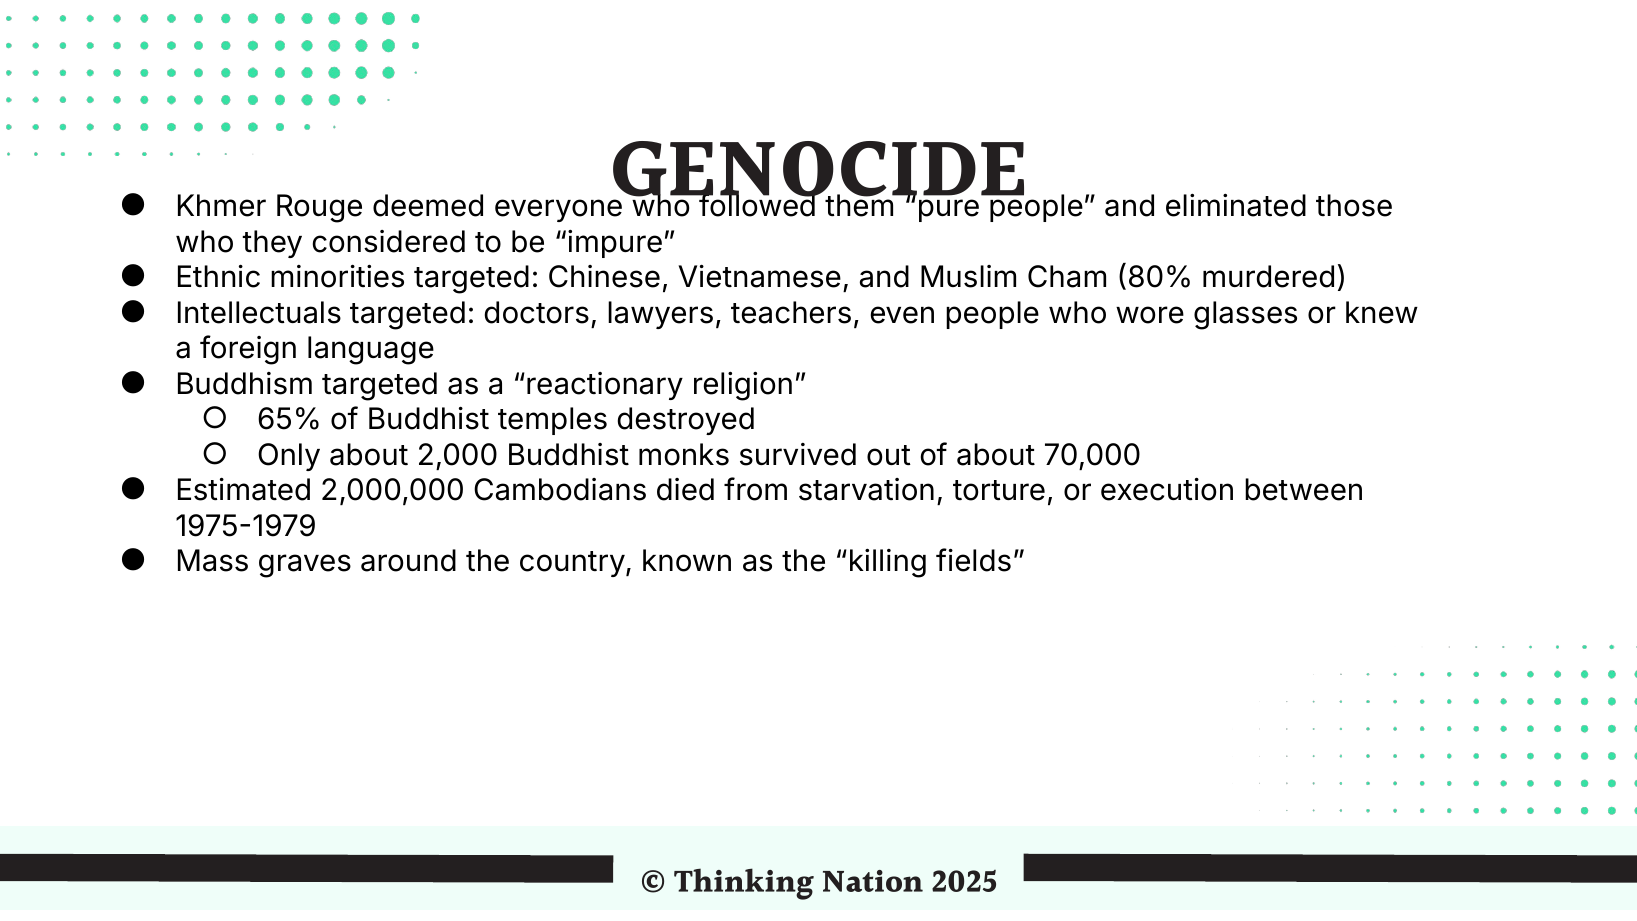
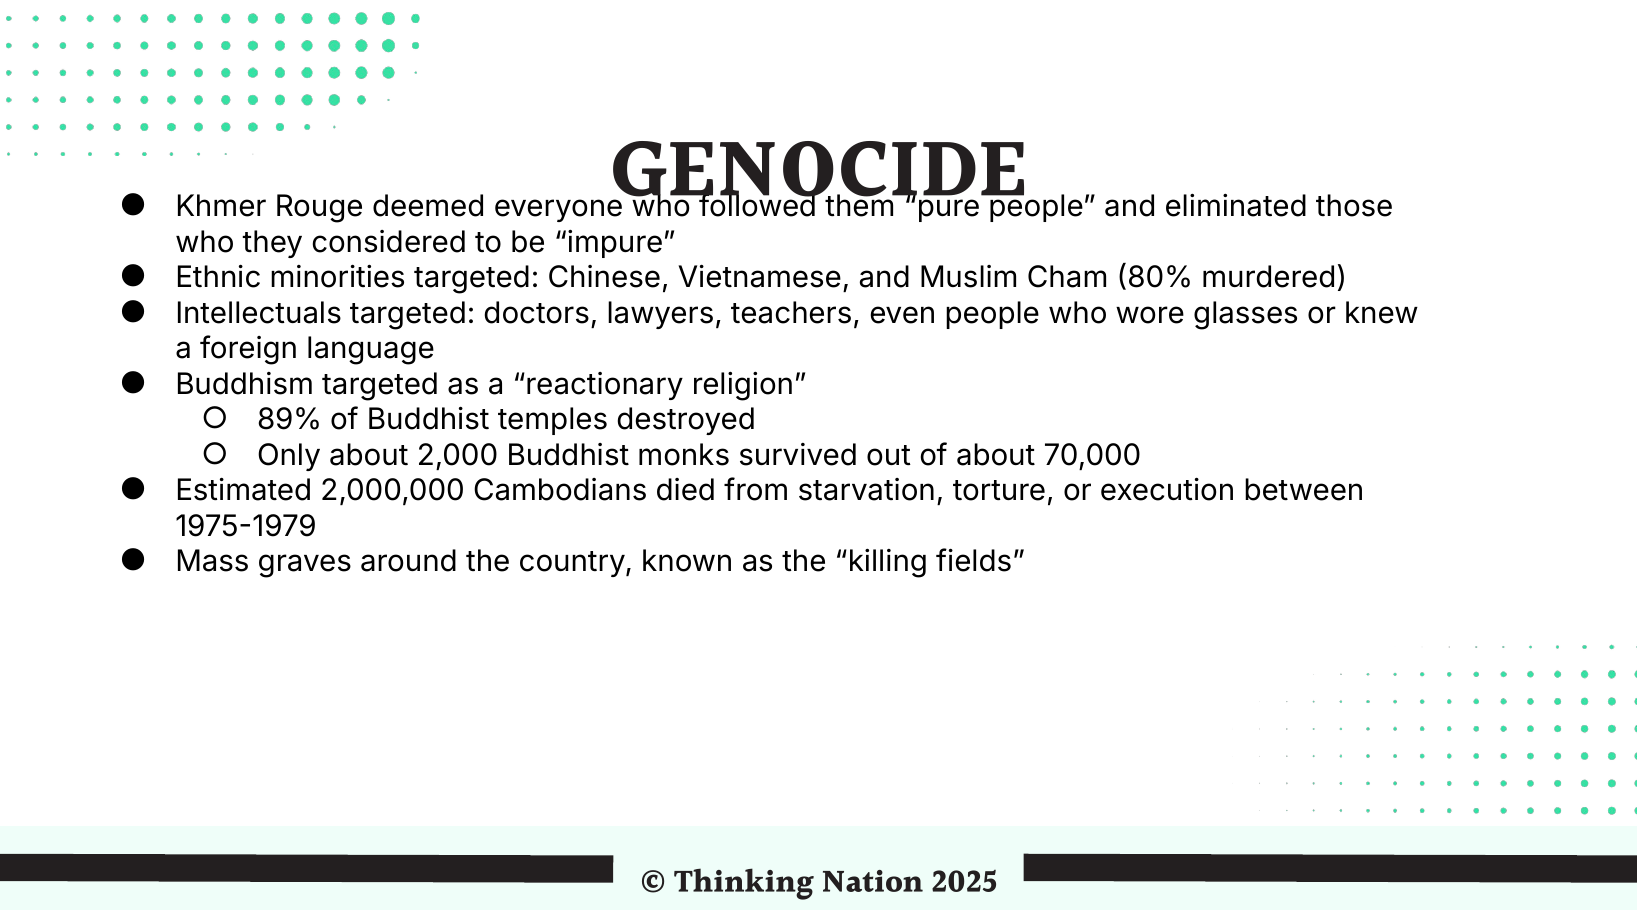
65%: 65% -> 89%
